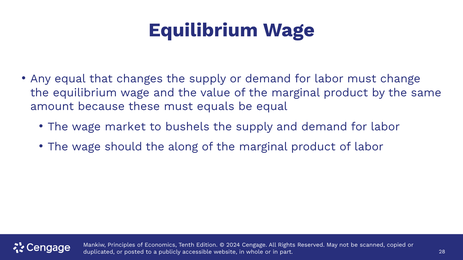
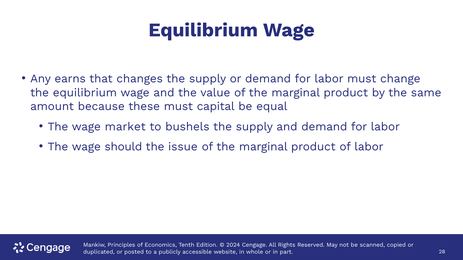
Any equal: equal -> earns
equals: equals -> capital
along: along -> issue
